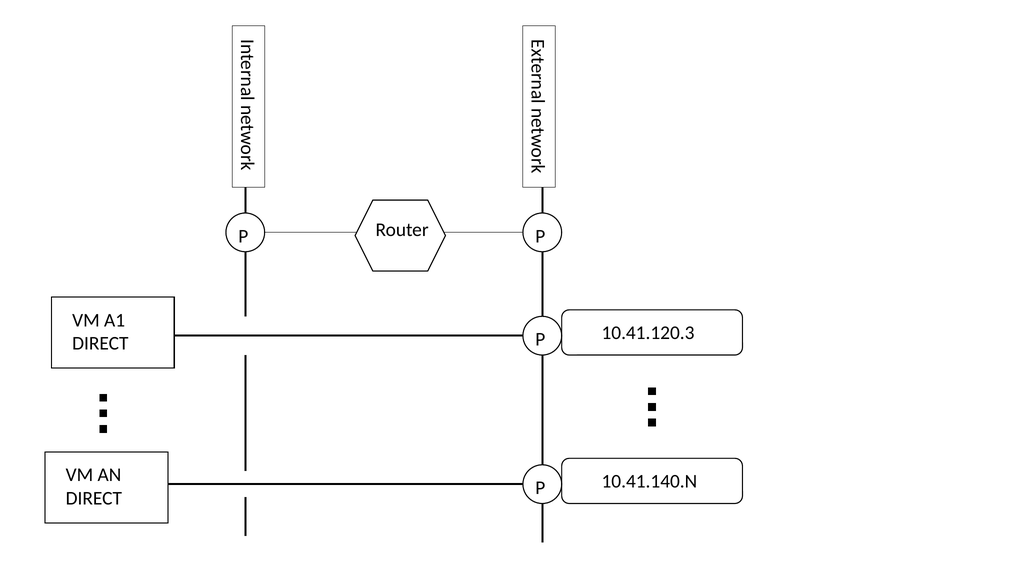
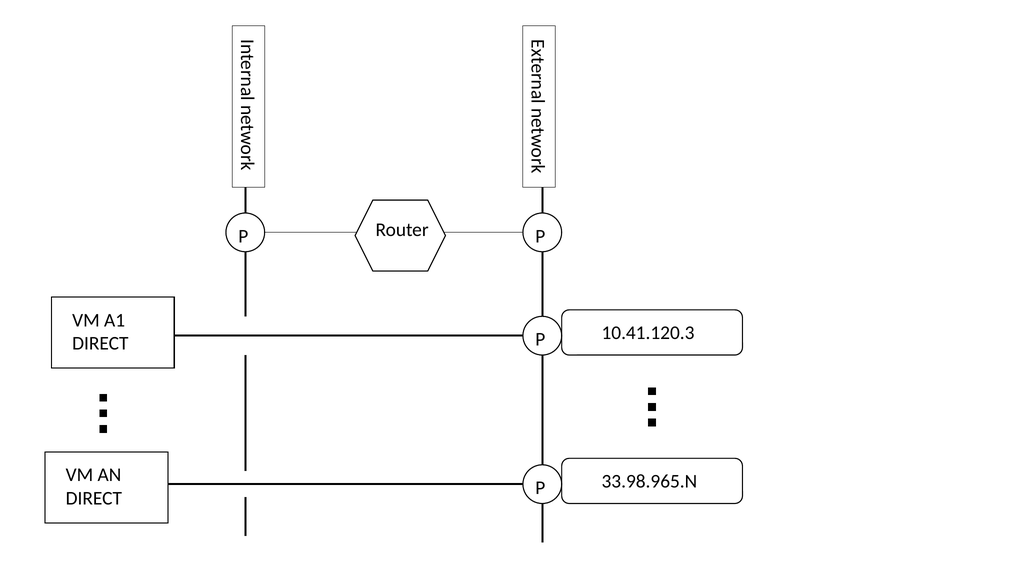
10.41.140.N: 10.41.140.N -> 33.98.965.N
